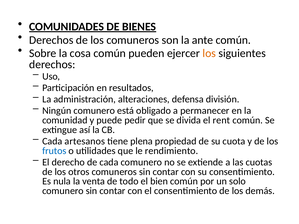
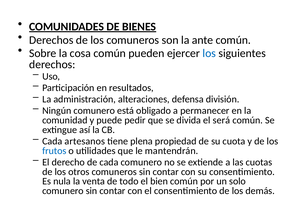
los at (209, 53) colour: orange -> blue
rent: rent -> será
rendimiento: rendimiento -> mantendrán
